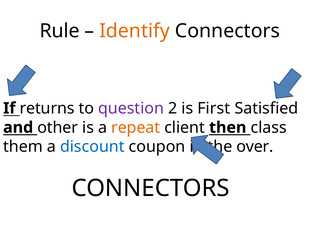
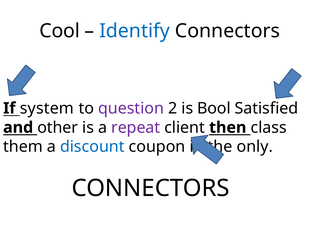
Rule: Rule -> Cool
Identify colour: orange -> blue
returns: returns -> system
First: First -> Bool
repeat colour: orange -> purple
over: over -> only
